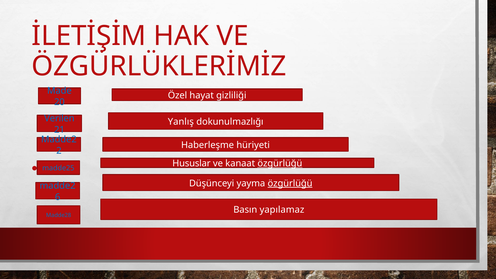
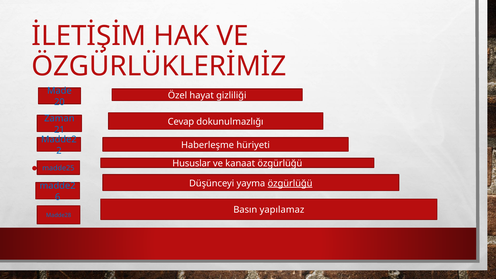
Verilen: Verilen -> Zaman
Yanlış: Yanlış -> Cevap
özgürlüğü at (280, 164) underline: present -> none
